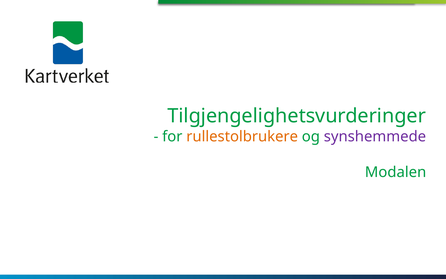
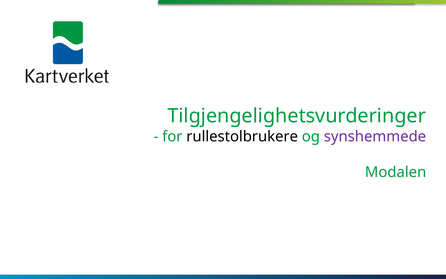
rullestolbrukere colour: orange -> black
